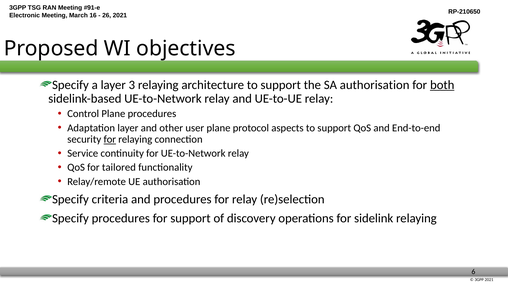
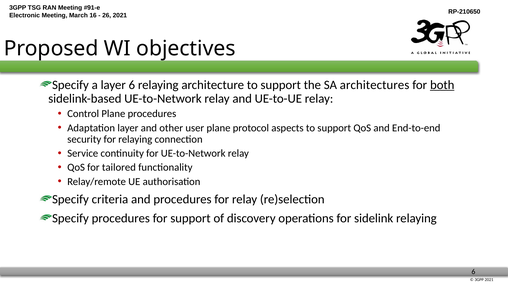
layer 3: 3 -> 6
SA authorisation: authorisation -> architectures
for at (110, 139) underline: present -> none
